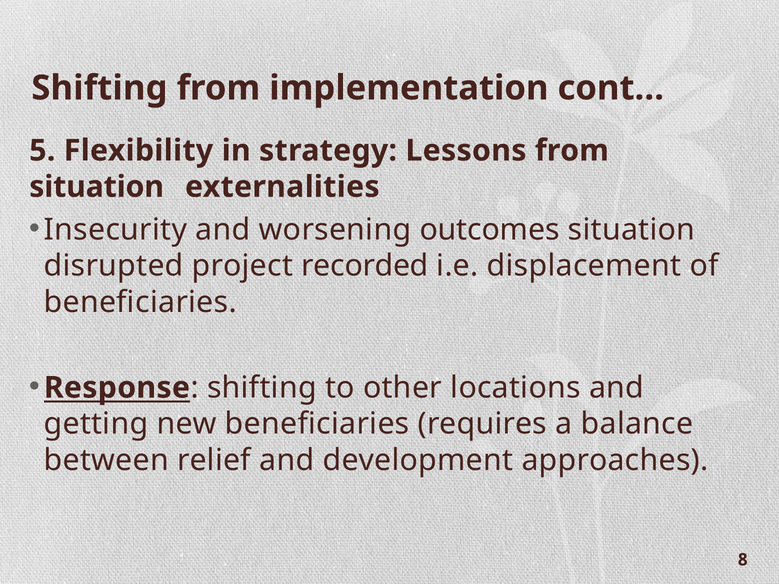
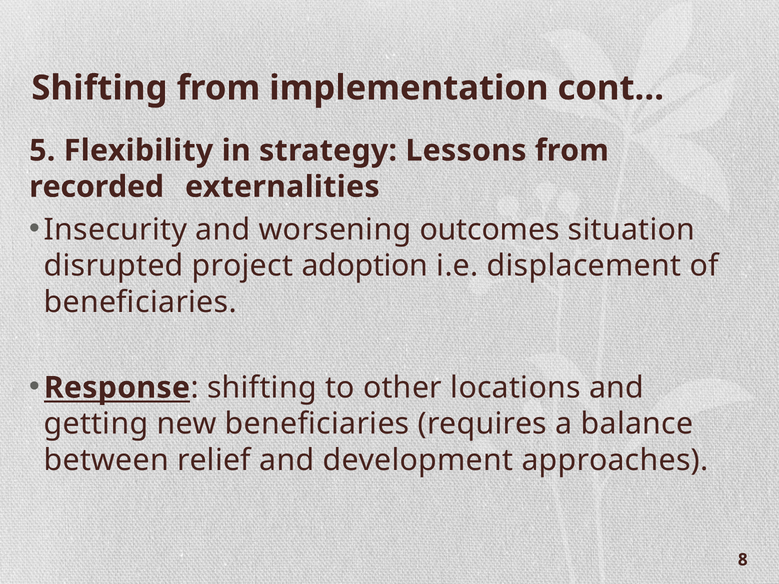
situation at (97, 187): situation -> recorded
recorded: recorded -> adoption
